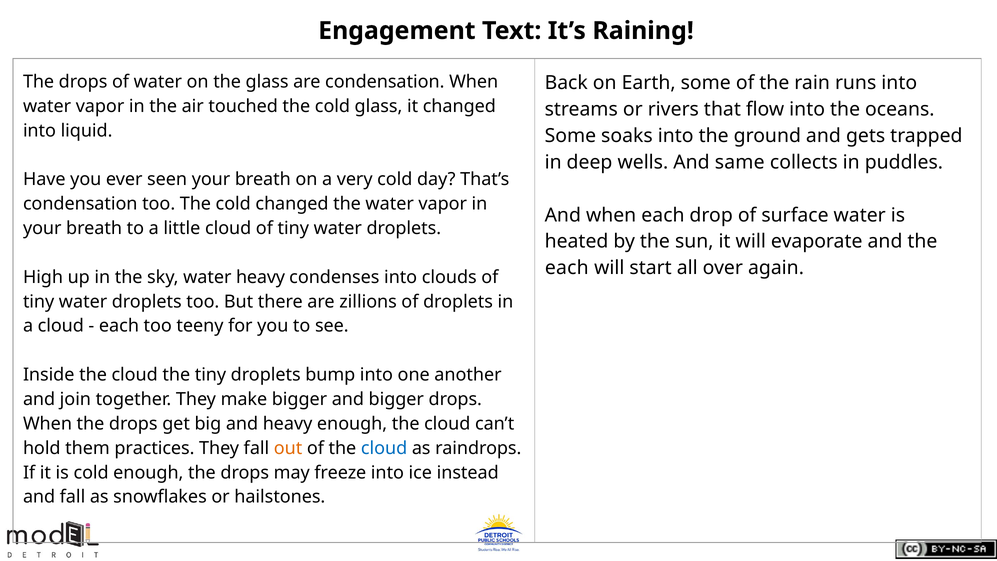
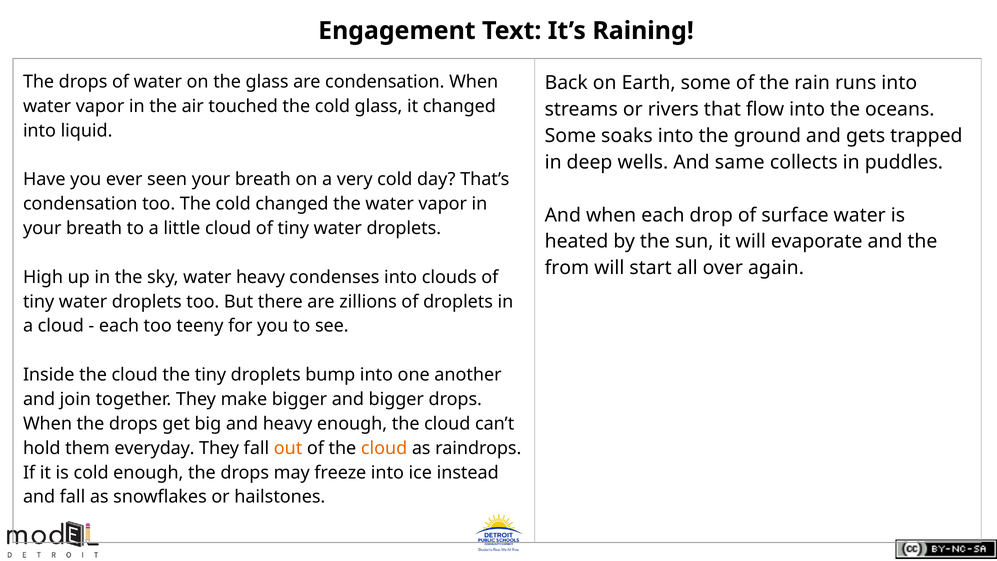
each at (567, 268): each -> from
practices: practices -> everyday
cloud at (384, 448) colour: blue -> orange
